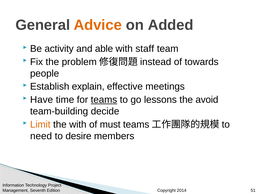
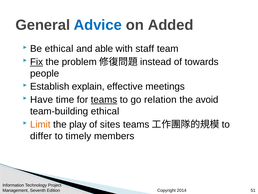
Advice colour: orange -> blue
Be activity: activity -> ethical
Fix underline: none -> present
lessons: lessons -> relation
team-building decide: decide -> ethical
the with: with -> play
must: must -> sites
need: need -> differ
desire: desire -> timely
